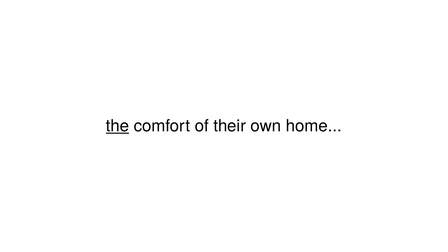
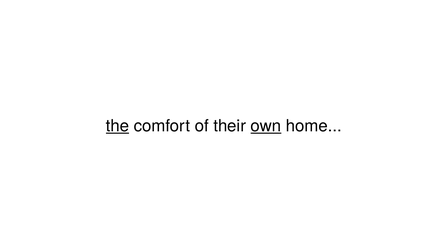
own underline: none -> present
